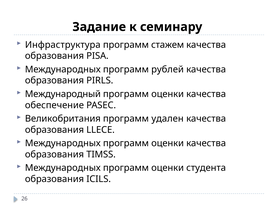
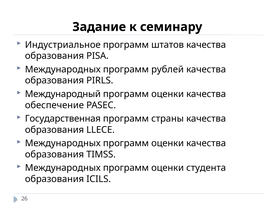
Инфраструктура: Инфраструктура -> Индустриальное
стажем: стажем -> штатов
Великобритания: Великобритания -> Государственная
удален: удален -> страны
